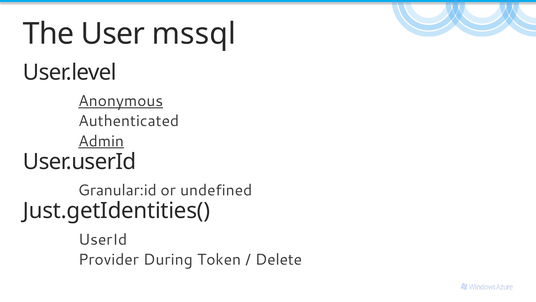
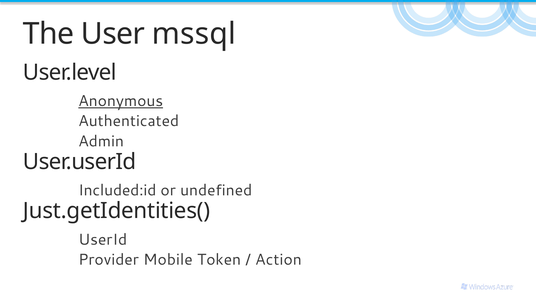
Admin underline: present -> none
Granular:id: Granular:id -> Included:id
During: During -> Mobile
Delete: Delete -> Action
